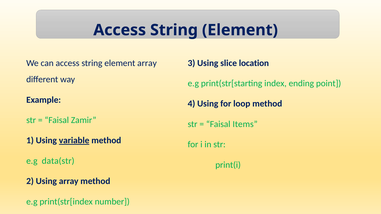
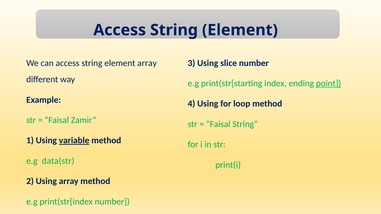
slice location: location -> number
point underline: none -> present
Faisal Items: Items -> String
